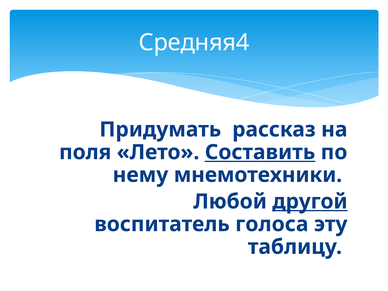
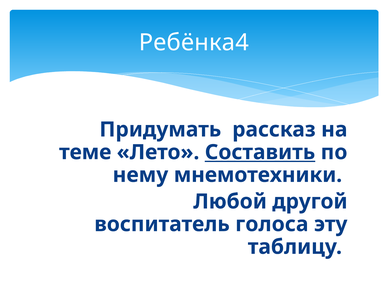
Средняя4: Средняя4 -> Ребёнка4
поля: поля -> теме
другой underline: present -> none
